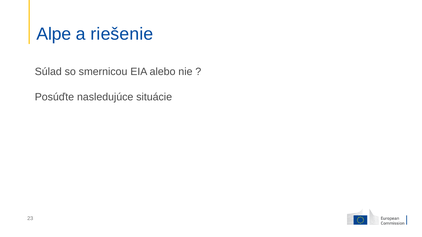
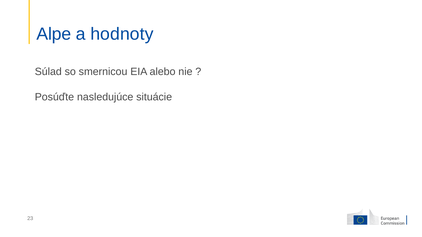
riešenie: riešenie -> hodnoty
